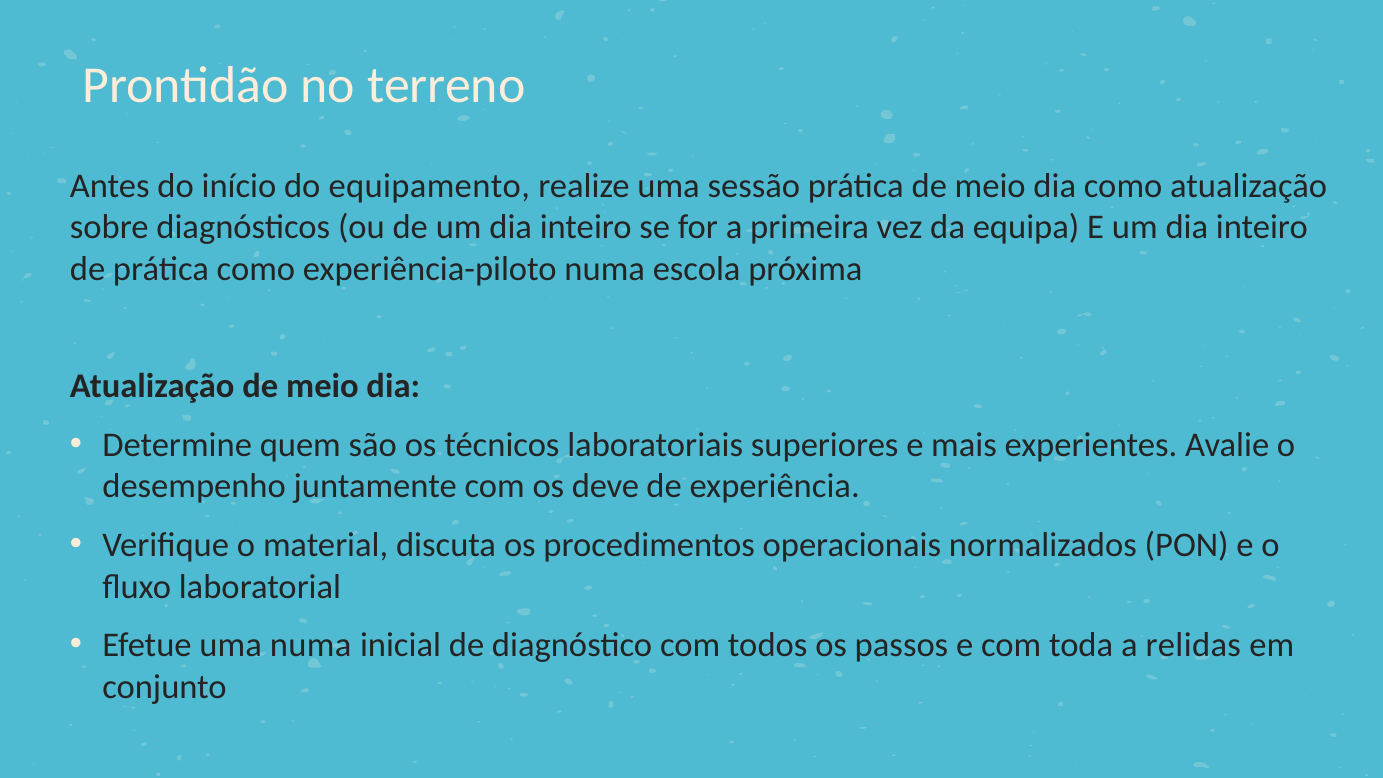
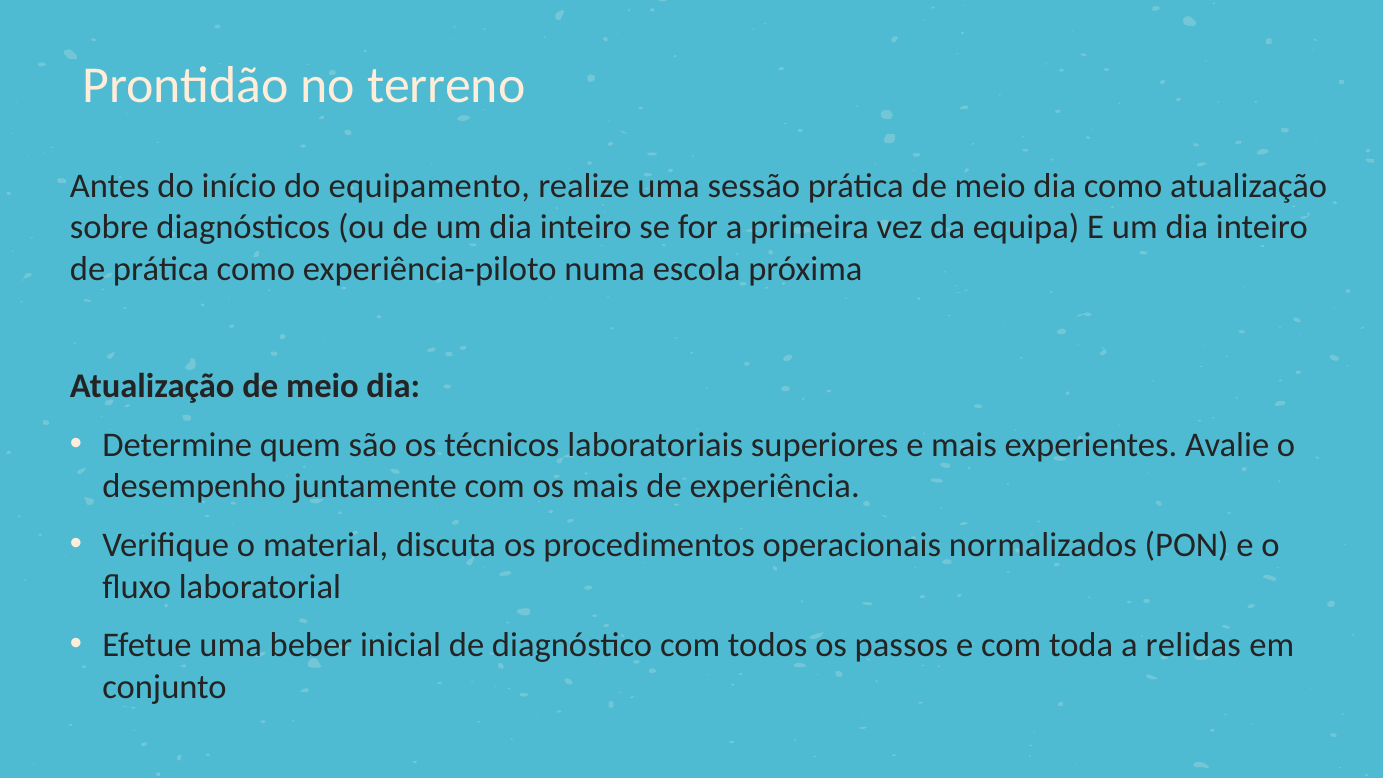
os deve: deve -> mais
uma numa: numa -> beber
